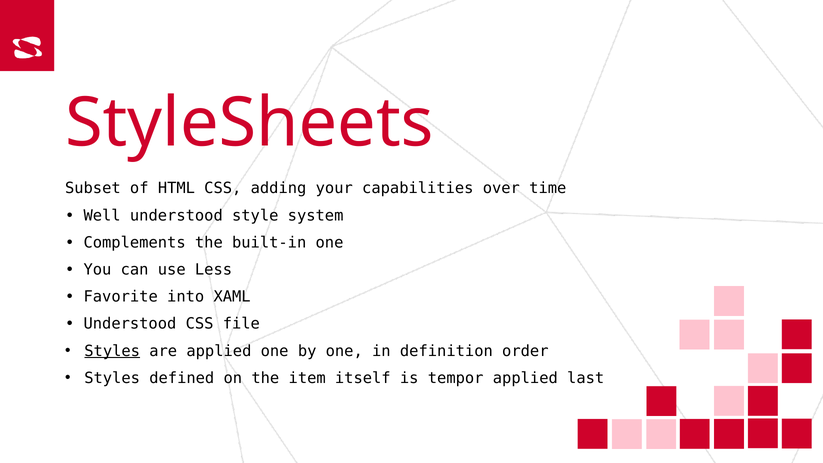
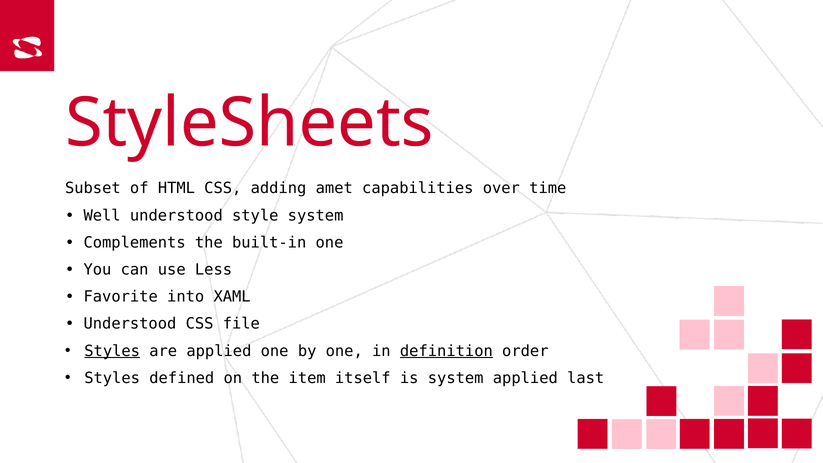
your: your -> amet
definition underline: none -> present
is tempor: tempor -> system
